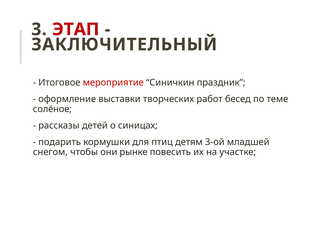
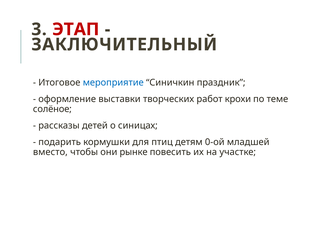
мероприятие colour: red -> blue
бесед: бесед -> крохи
3-ой: 3-ой -> 0-ой
снегом: снегом -> вместо
